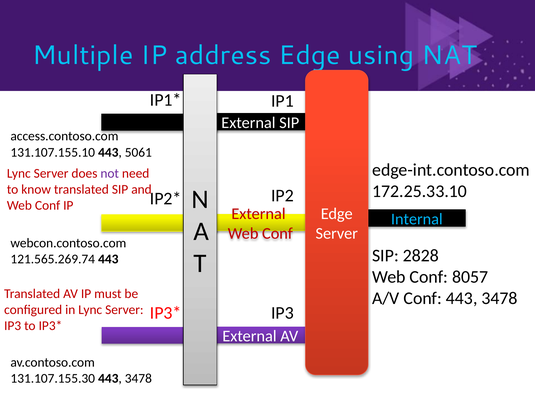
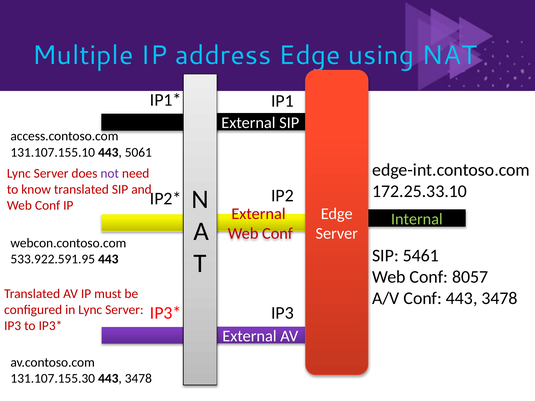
Internal colour: light blue -> light green
2828: 2828 -> 5461
121.565.269.74: 121.565.269.74 -> 533.922.591.95
